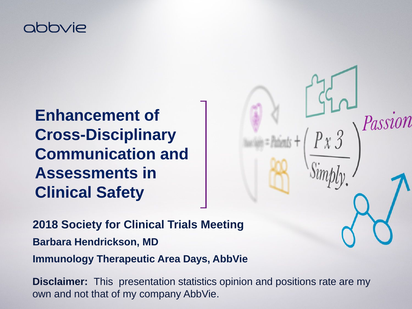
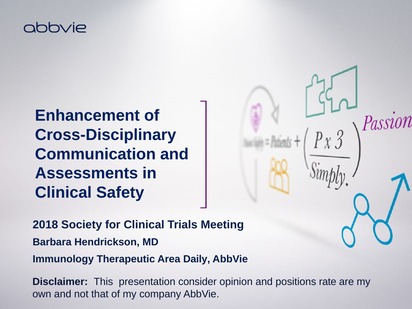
Days: Days -> Daily
statistics: statistics -> consider
